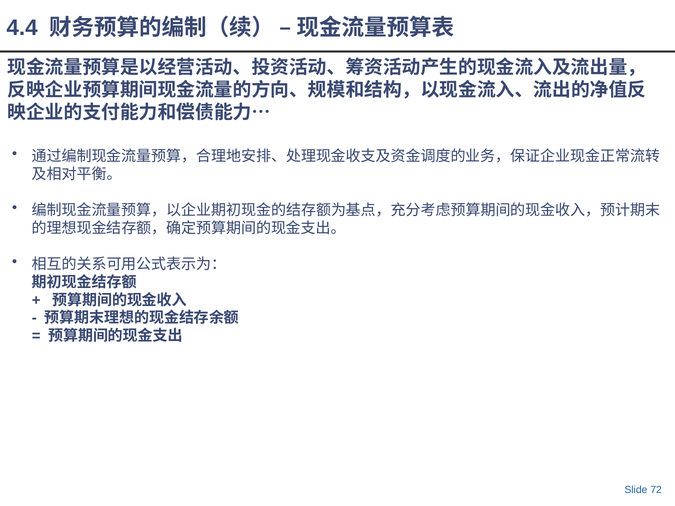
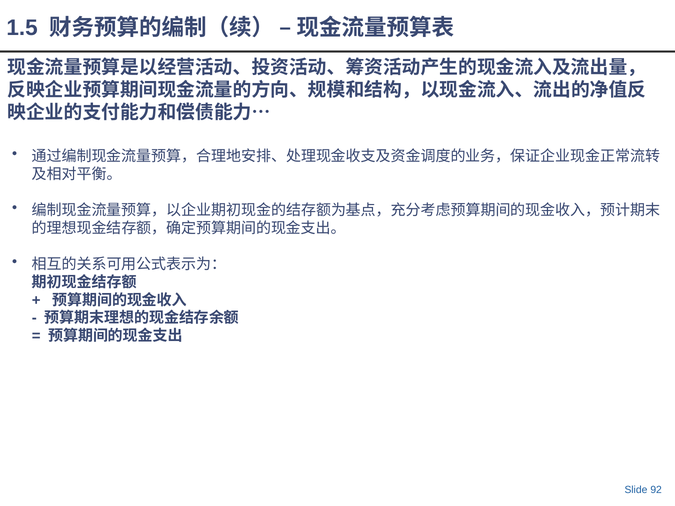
4.4: 4.4 -> 1.5
72: 72 -> 92
